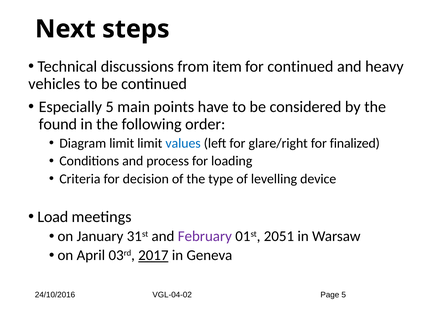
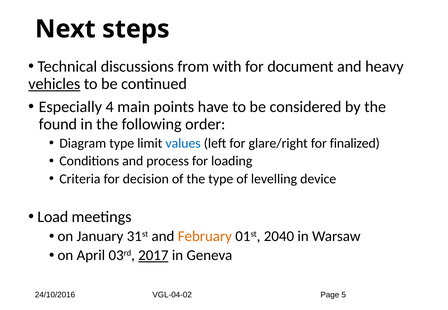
item: item -> with
for continued: continued -> document
vehicles underline: none -> present
Especially 5: 5 -> 4
Diagram limit: limit -> type
February colour: purple -> orange
2051: 2051 -> 2040
